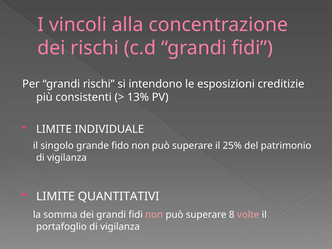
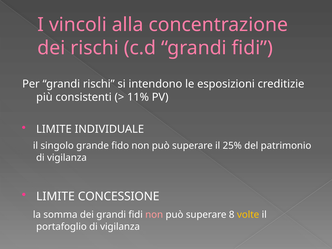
13%: 13% -> 11%
QUANTITATIVI: QUANTITATIVI -> CONCESSIONE
volte colour: pink -> yellow
